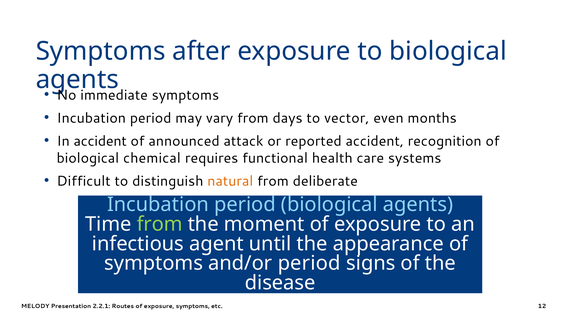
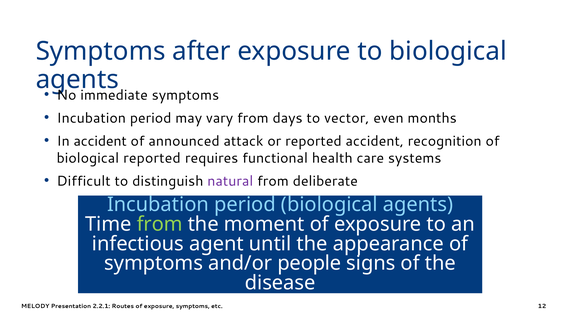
biological chemical: chemical -> reported
natural colour: orange -> purple
and/or period: period -> people
